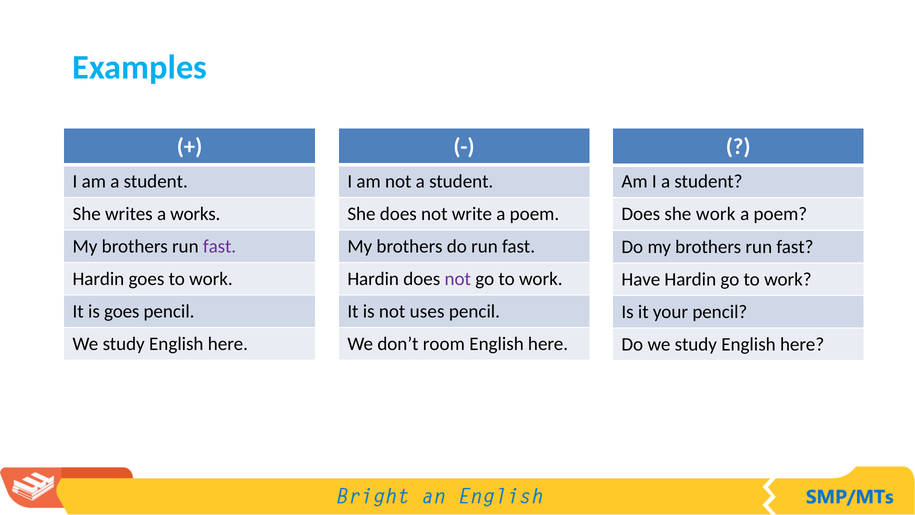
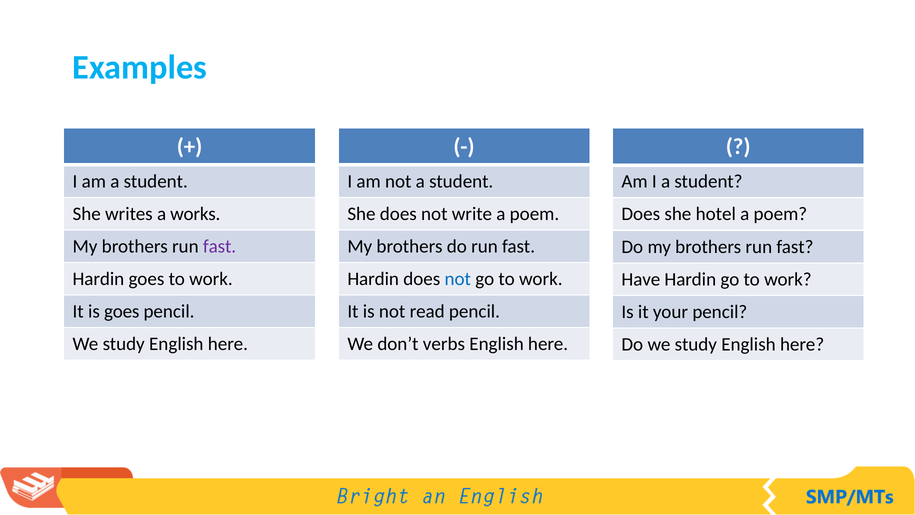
she work: work -> hotel
not at (458, 279) colour: purple -> blue
uses: uses -> read
room: room -> verbs
